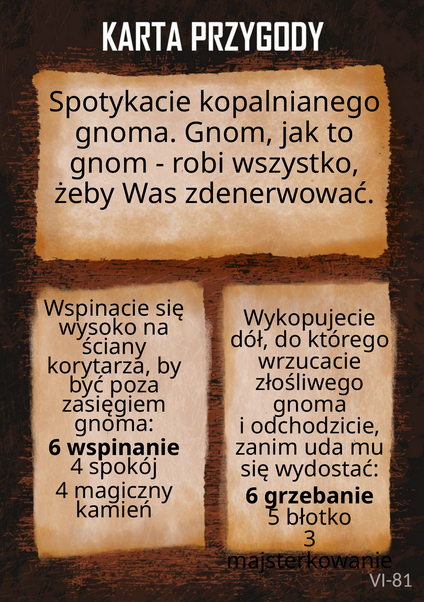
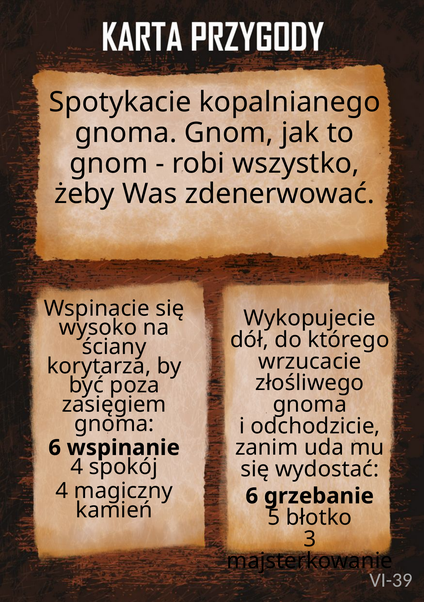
VI-81: VI-81 -> VI-39
